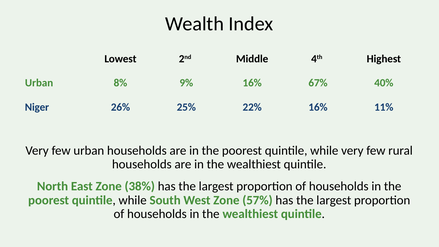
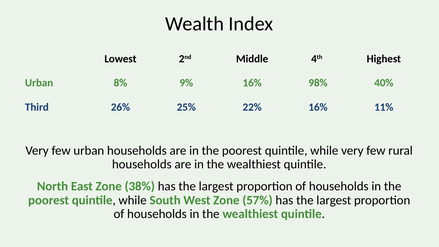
67%: 67% -> 98%
Niger: Niger -> Third
